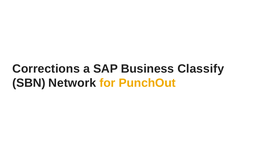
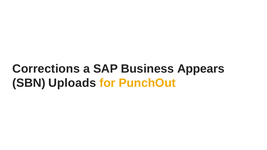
Classify: Classify -> Appears
Network: Network -> Uploads
